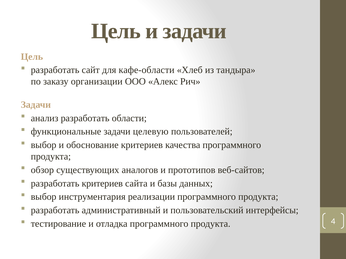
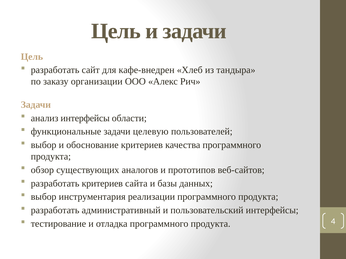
кафе-области: кафе-области -> кафе-внедрен
анализ разработать: разработать -> интерфейсы
